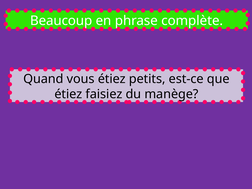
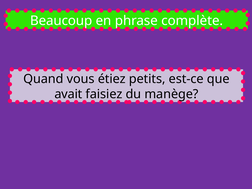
étiez at (68, 94): étiez -> avait
